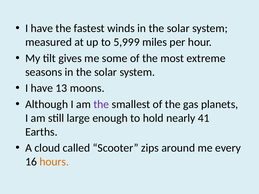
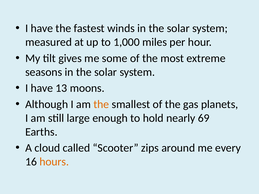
5,999: 5,999 -> 1,000
the at (101, 104) colour: purple -> orange
41: 41 -> 69
